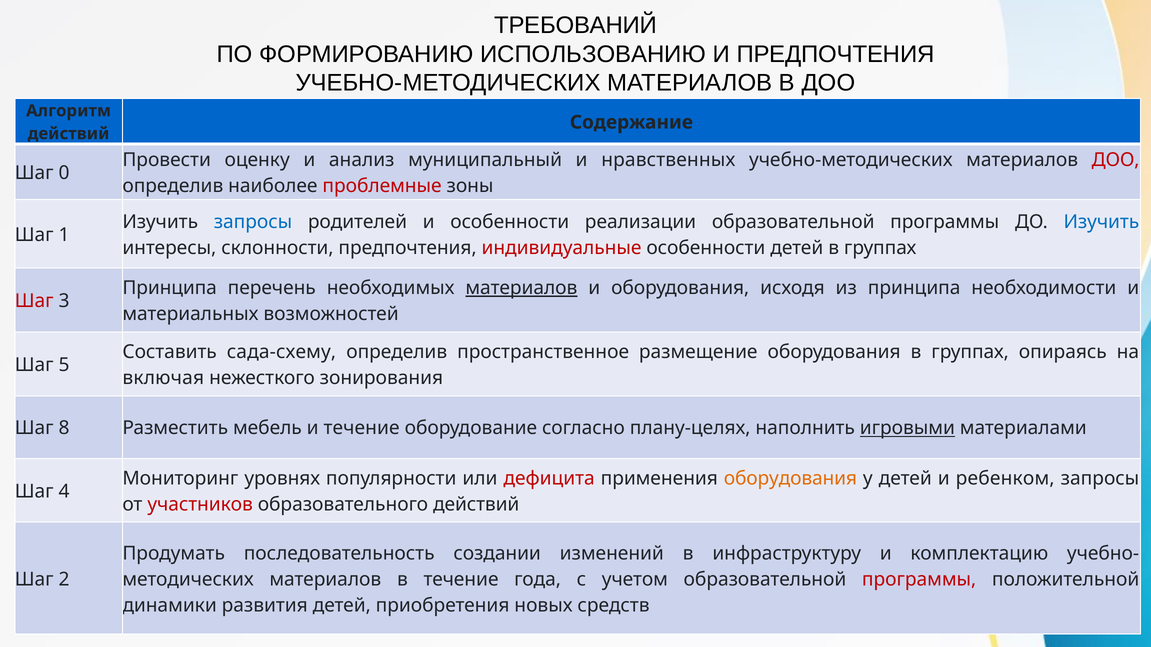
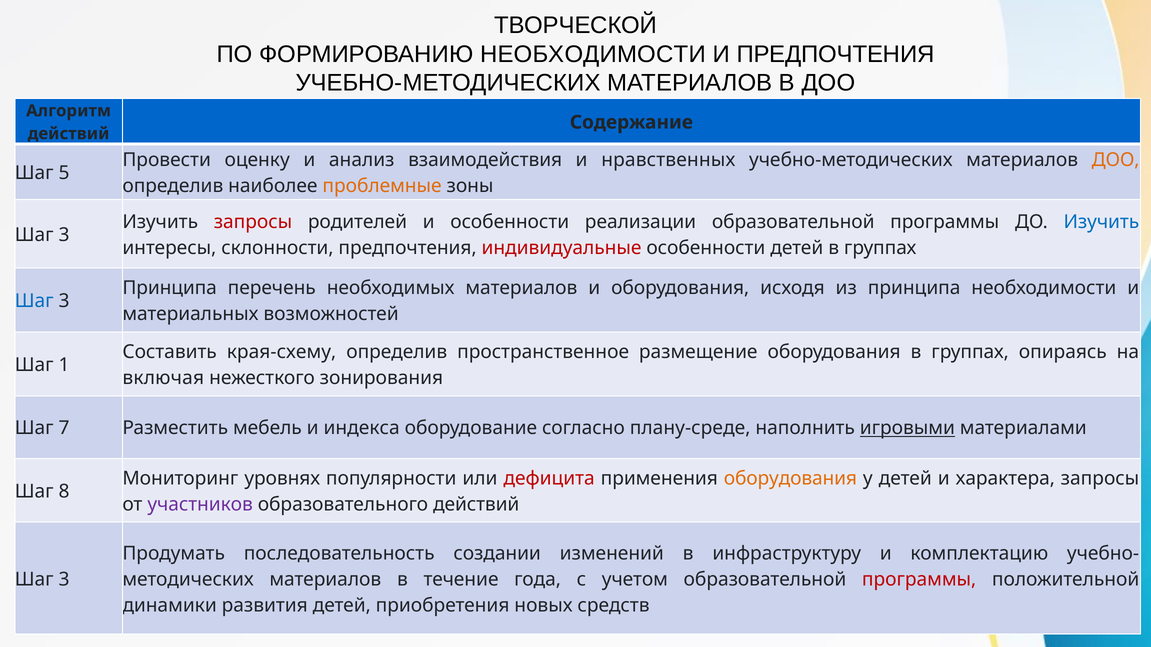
ТРЕБОВАНИЙ: ТРЕБОВАНИЙ -> ТВОРЧЕСКОЙ
ФОРМИРОВАНИЮ ИСПОЛЬЗОВАНИЮ: ИСПОЛЬЗОВАНИЮ -> НЕОБХОДИМОСТИ
муниципальный: муниципальный -> взаимодействия
ДОО at (1116, 160) colour: red -> orange
0: 0 -> 5
проблемные colour: red -> orange
запросы at (253, 222) colour: blue -> red
1 at (64, 235): 1 -> 3
материалов at (521, 288) underline: present -> none
Шаг at (34, 301) colour: red -> blue
сада-схему: сада-схему -> края-схему
5: 5 -> 1
8: 8 -> 7
и течение: течение -> индекса
плану-целях: плану-целях -> плану-среде
ребенком: ребенком -> характера
4: 4 -> 8
участников colour: red -> purple
2 at (64, 580): 2 -> 3
